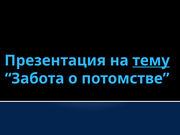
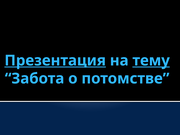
Презентация underline: none -> present
